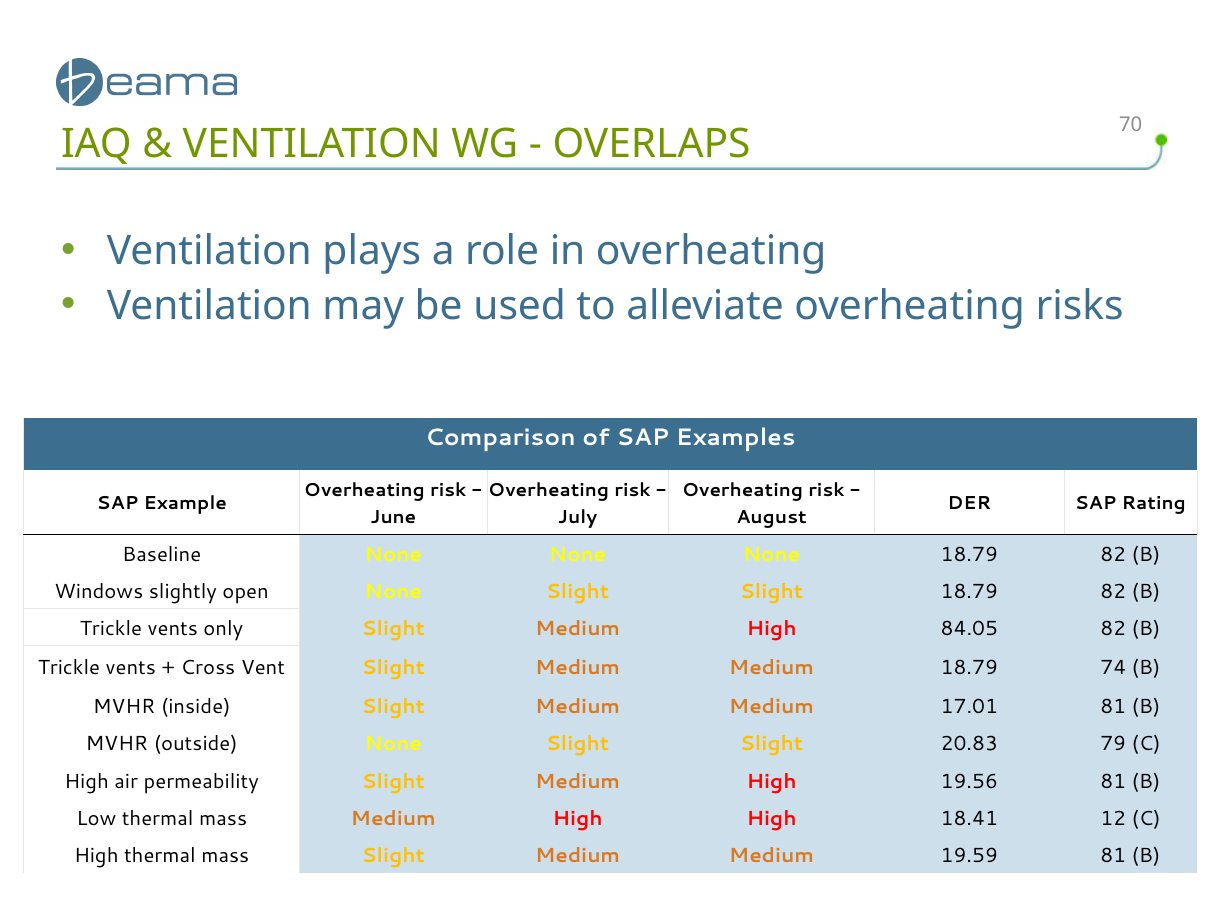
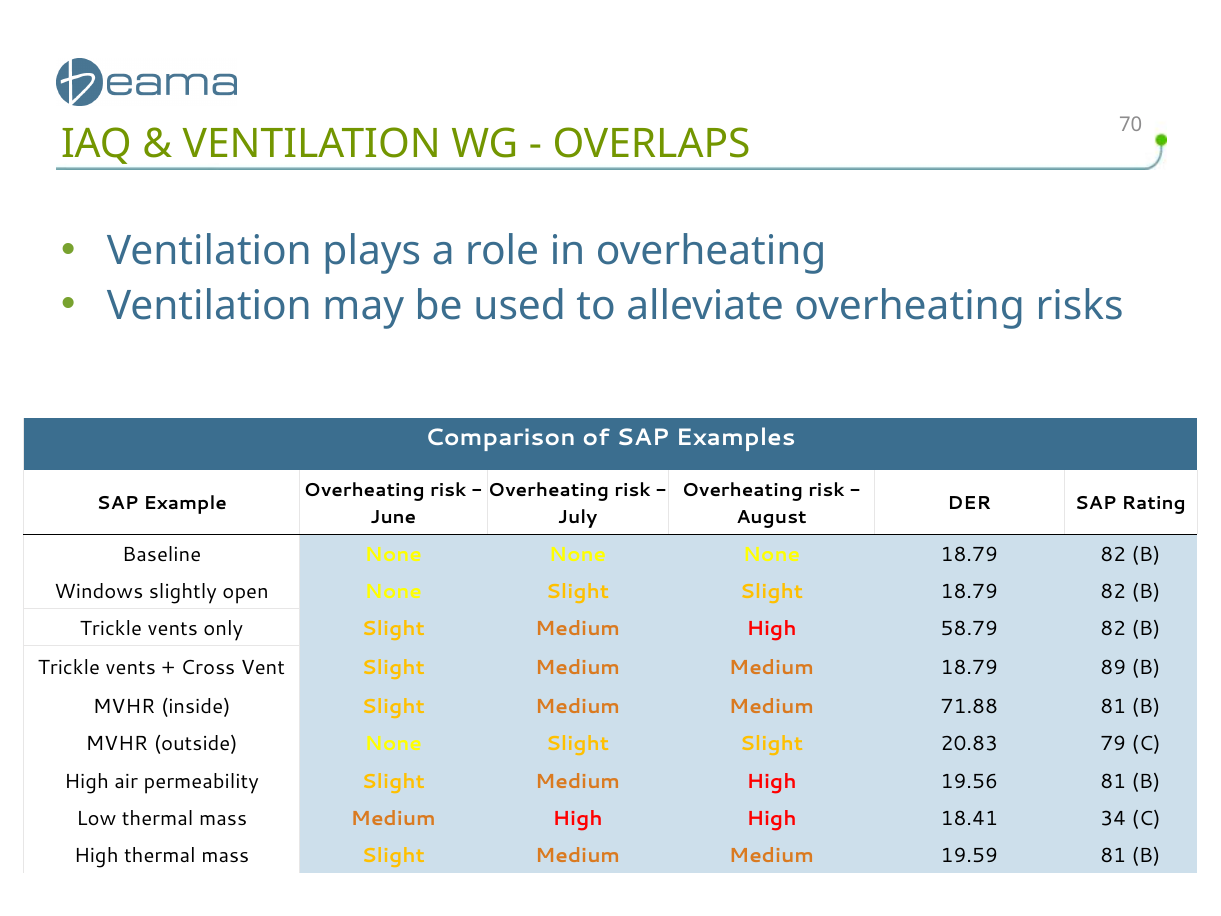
84.05: 84.05 -> 58.79
74: 74 -> 89
17.01: 17.01 -> 71.88
12: 12 -> 34
